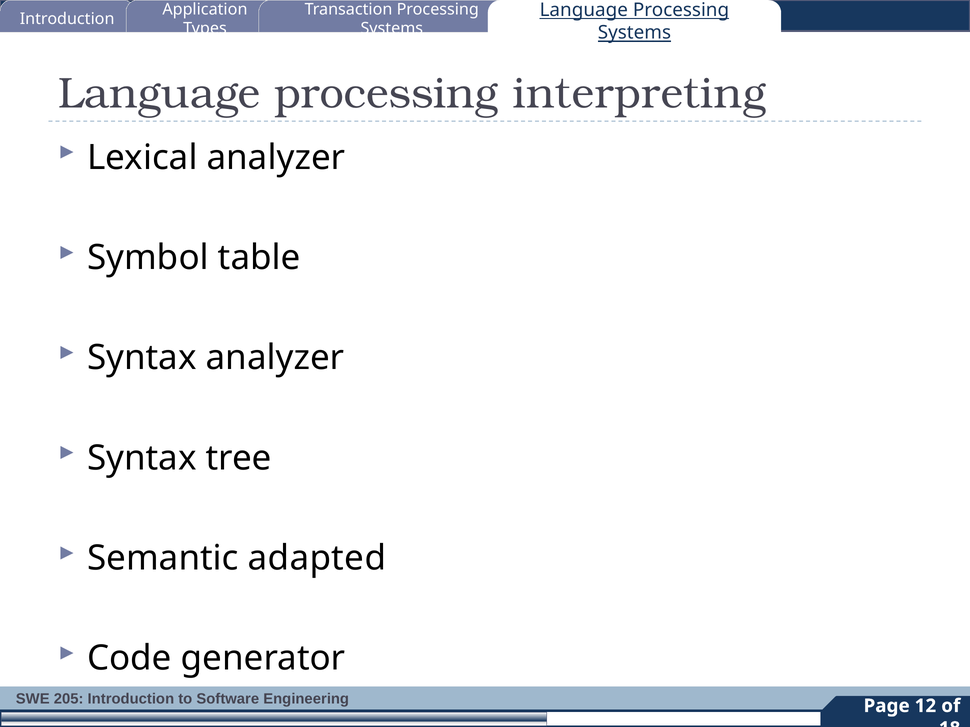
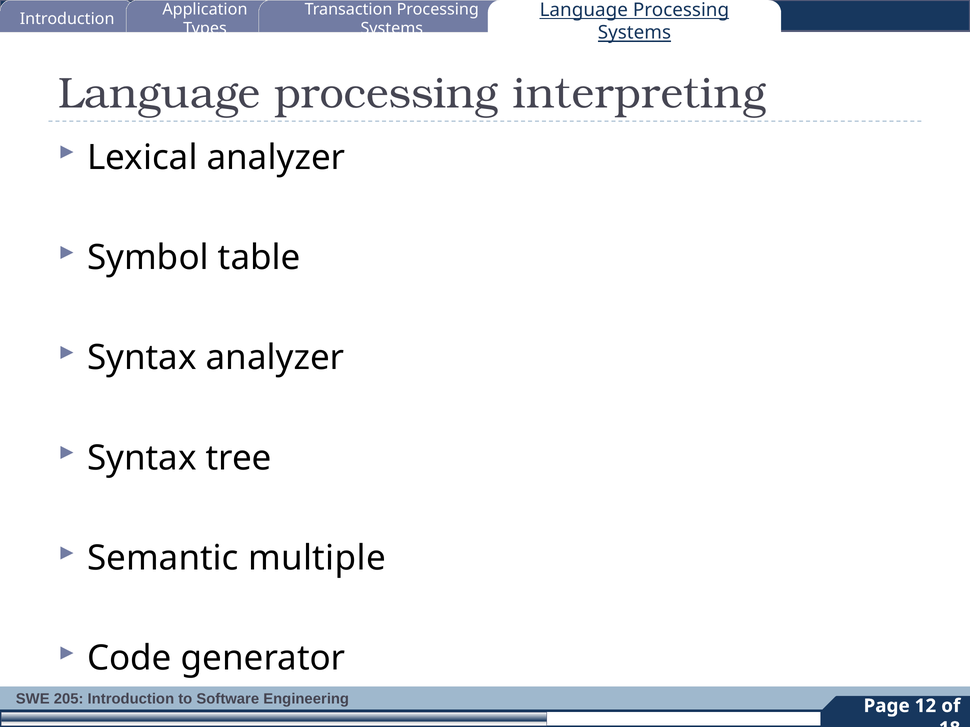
adapted: adapted -> multiple
